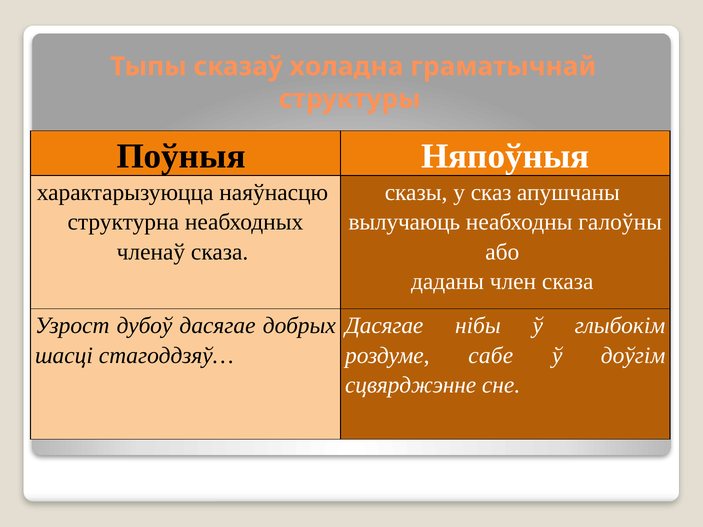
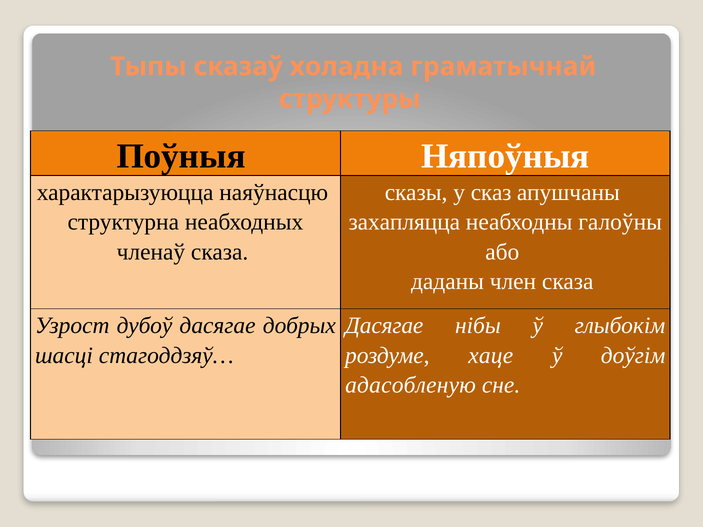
вылучаюць: вылучаюць -> захапляцца
сабе: сабе -> хаце
сцвярджэнне: сцвярджэнне -> адасобленую
